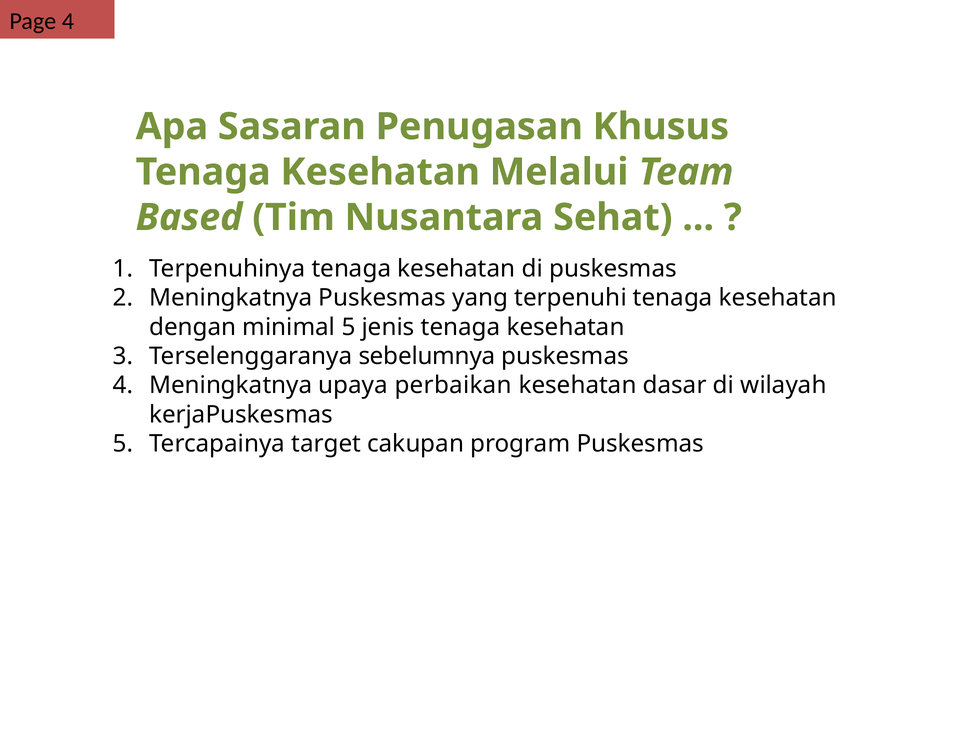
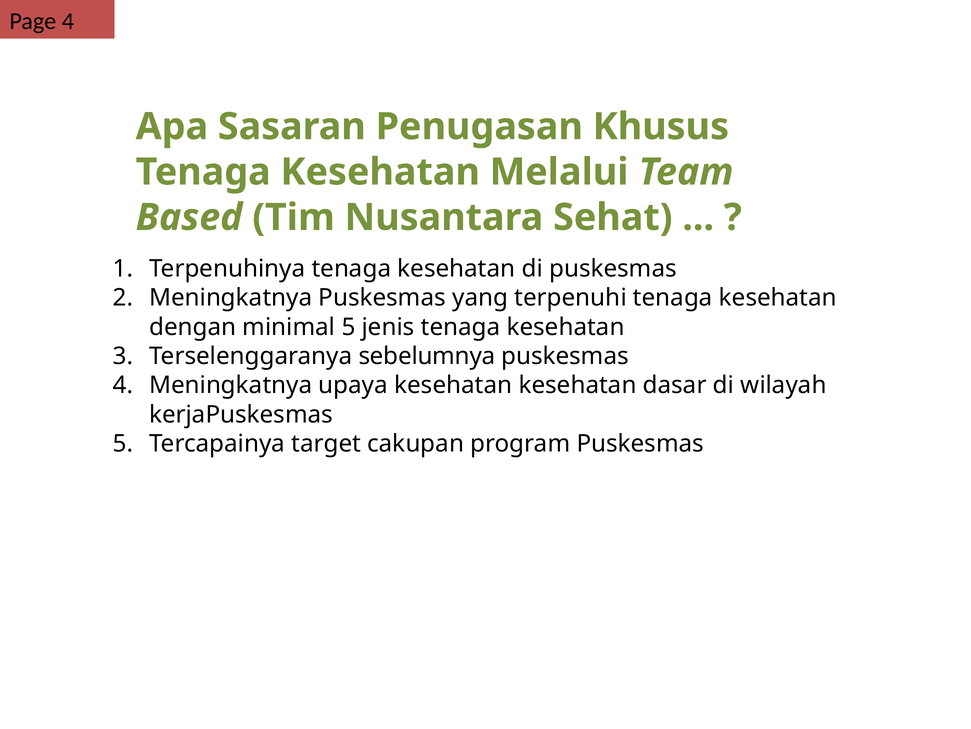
upaya perbaikan: perbaikan -> kesehatan
